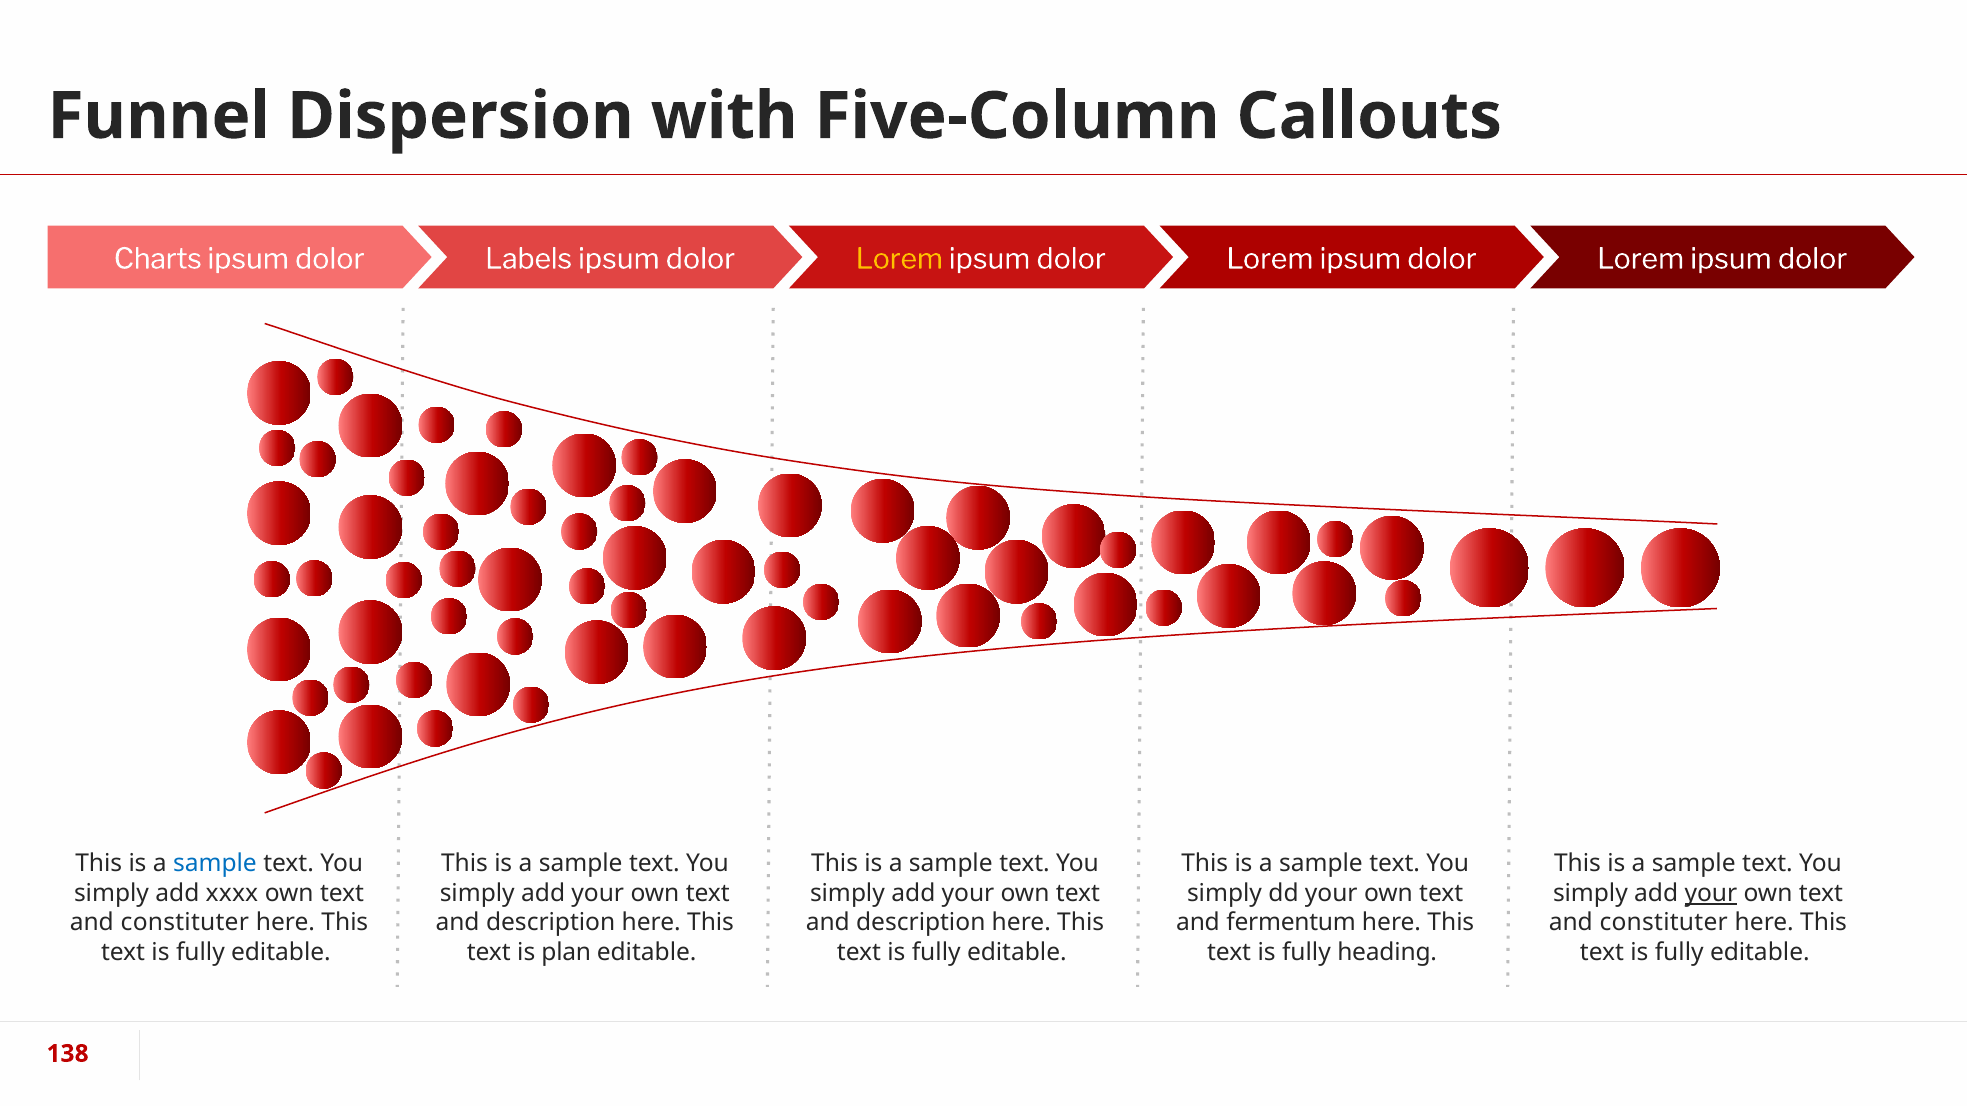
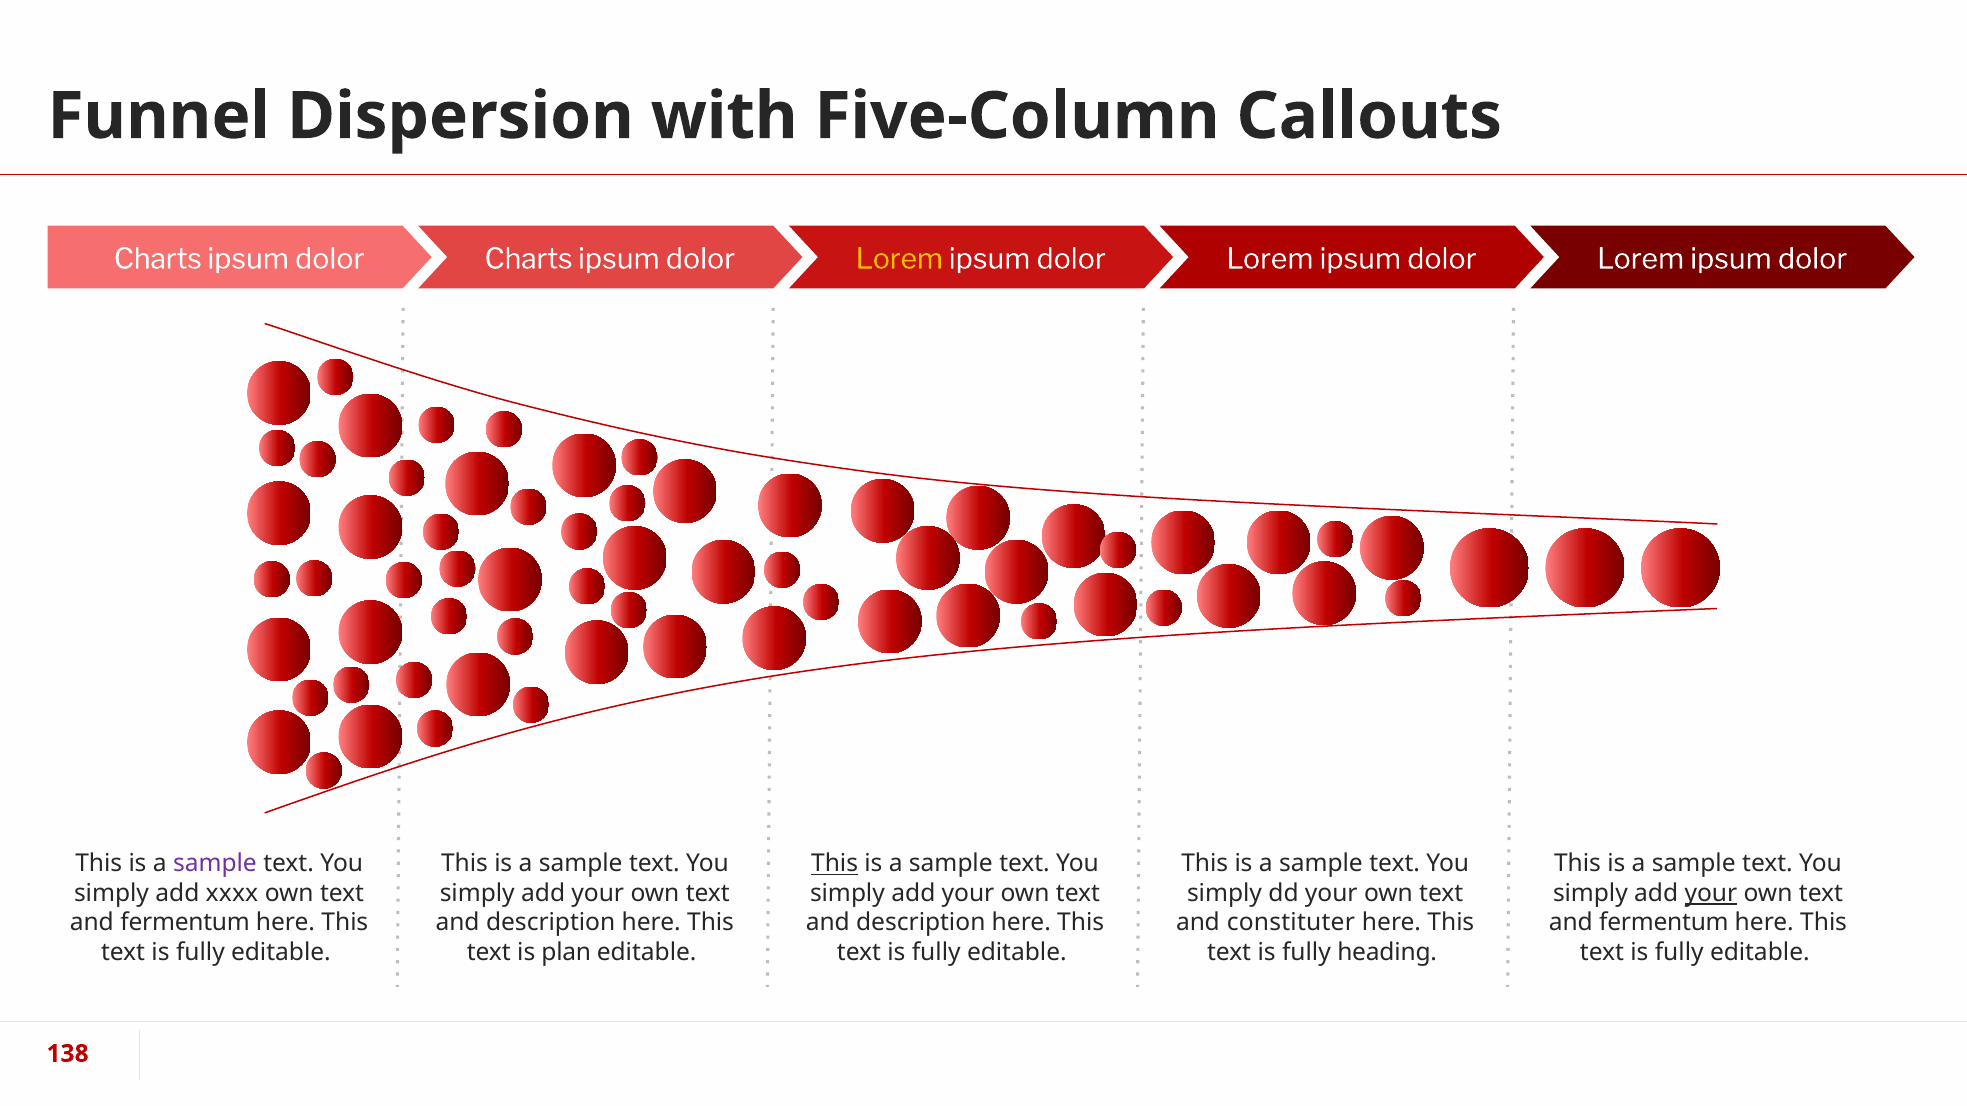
Labels at (529, 259): Labels -> Charts
sample at (215, 864) colour: blue -> purple
This at (835, 864) underline: none -> present
constituter at (185, 923): constituter -> fermentum
fermentum: fermentum -> constituter
constituter at (1664, 923): constituter -> fermentum
